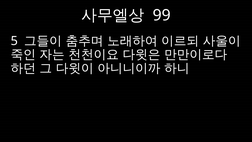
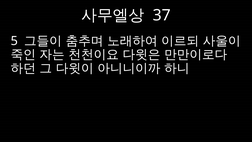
99: 99 -> 37
